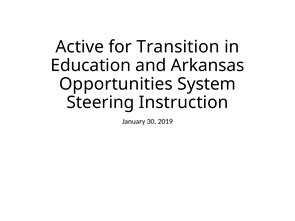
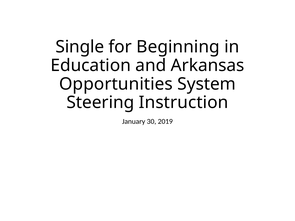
Active: Active -> Single
Transition: Transition -> Beginning
